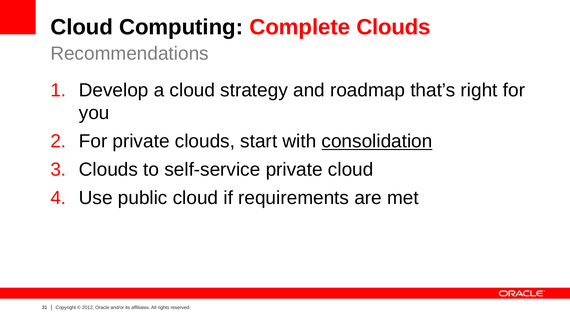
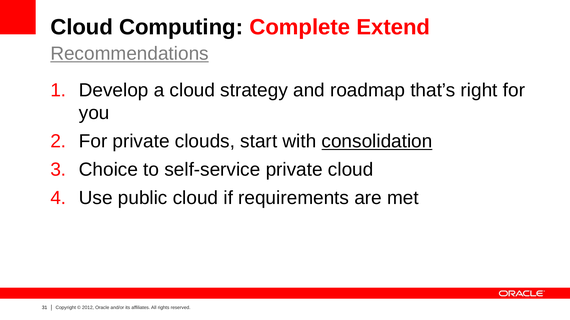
Complete Clouds: Clouds -> Extend
Recommendations underline: none -> present
Clouds at (108, 170): Clouds -> Choice
